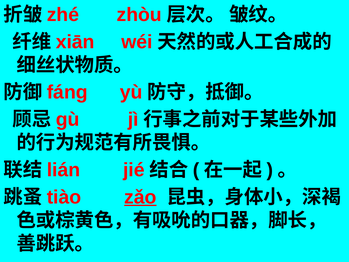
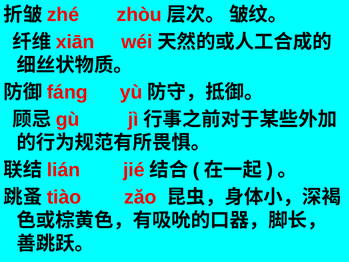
zǎo underline: present -> none
